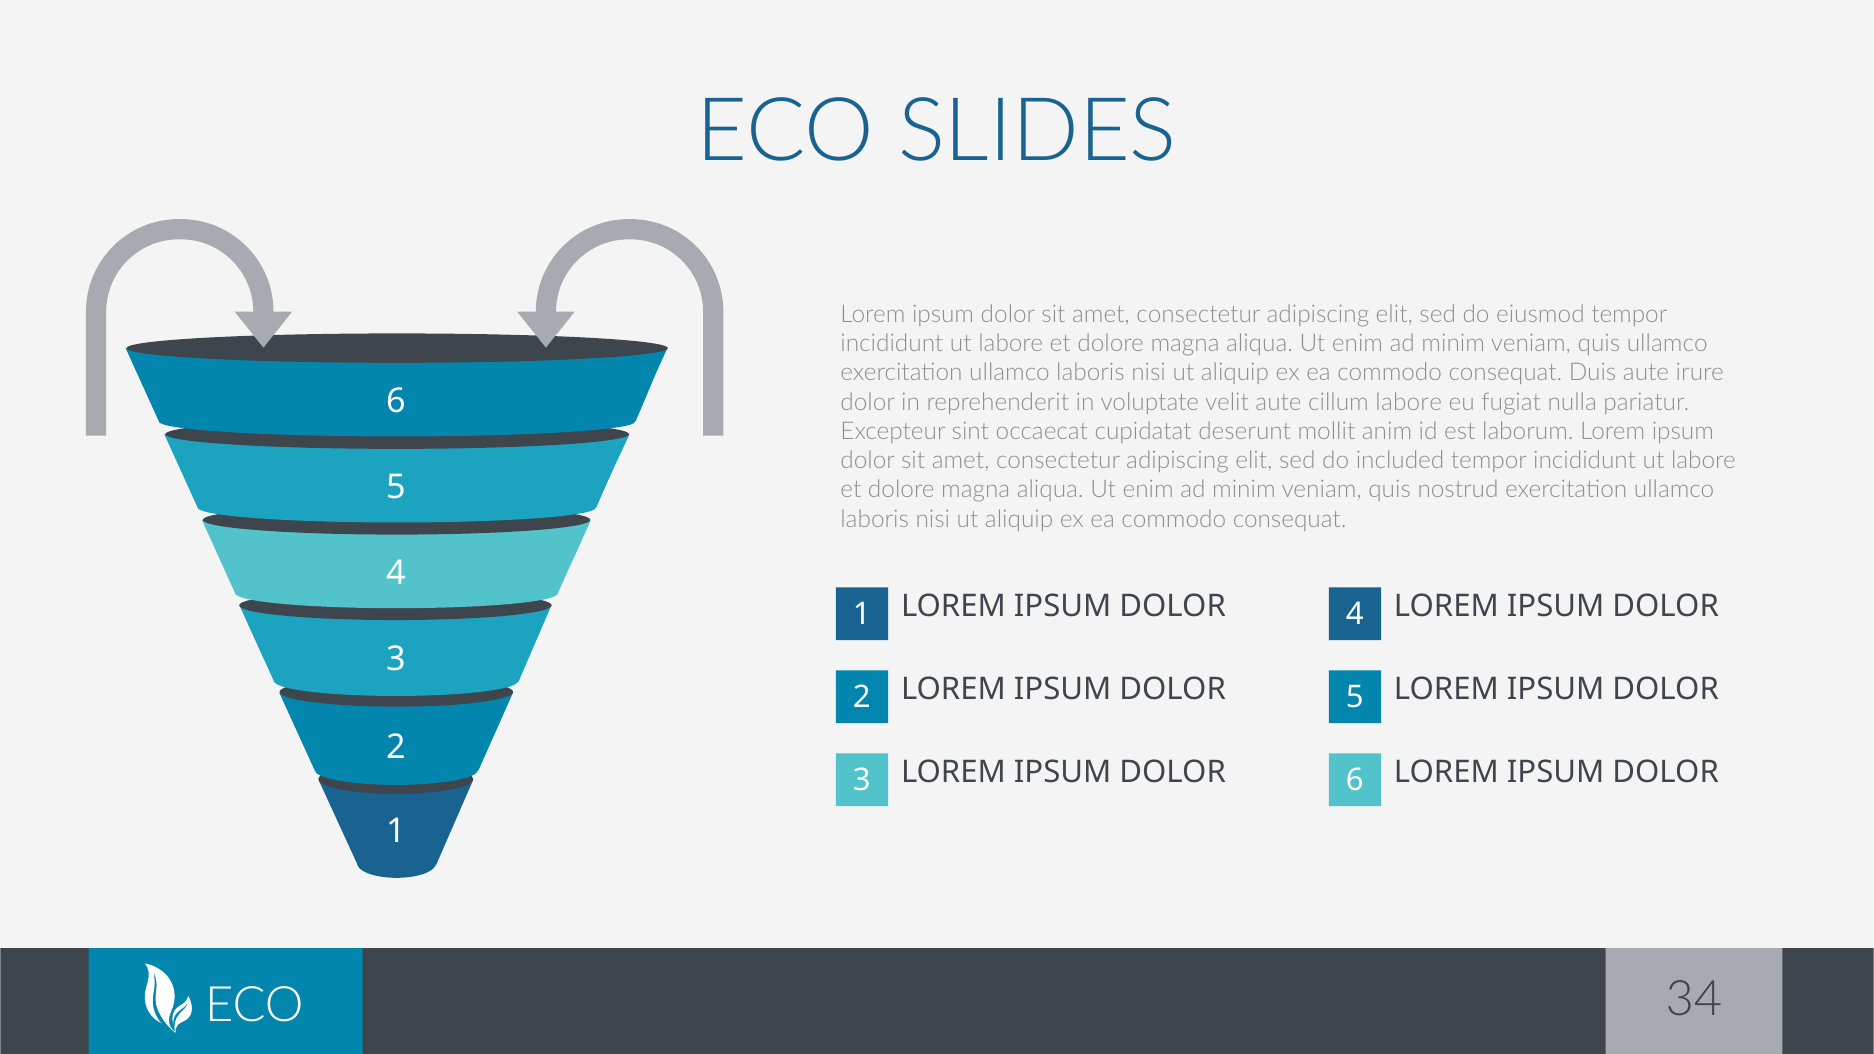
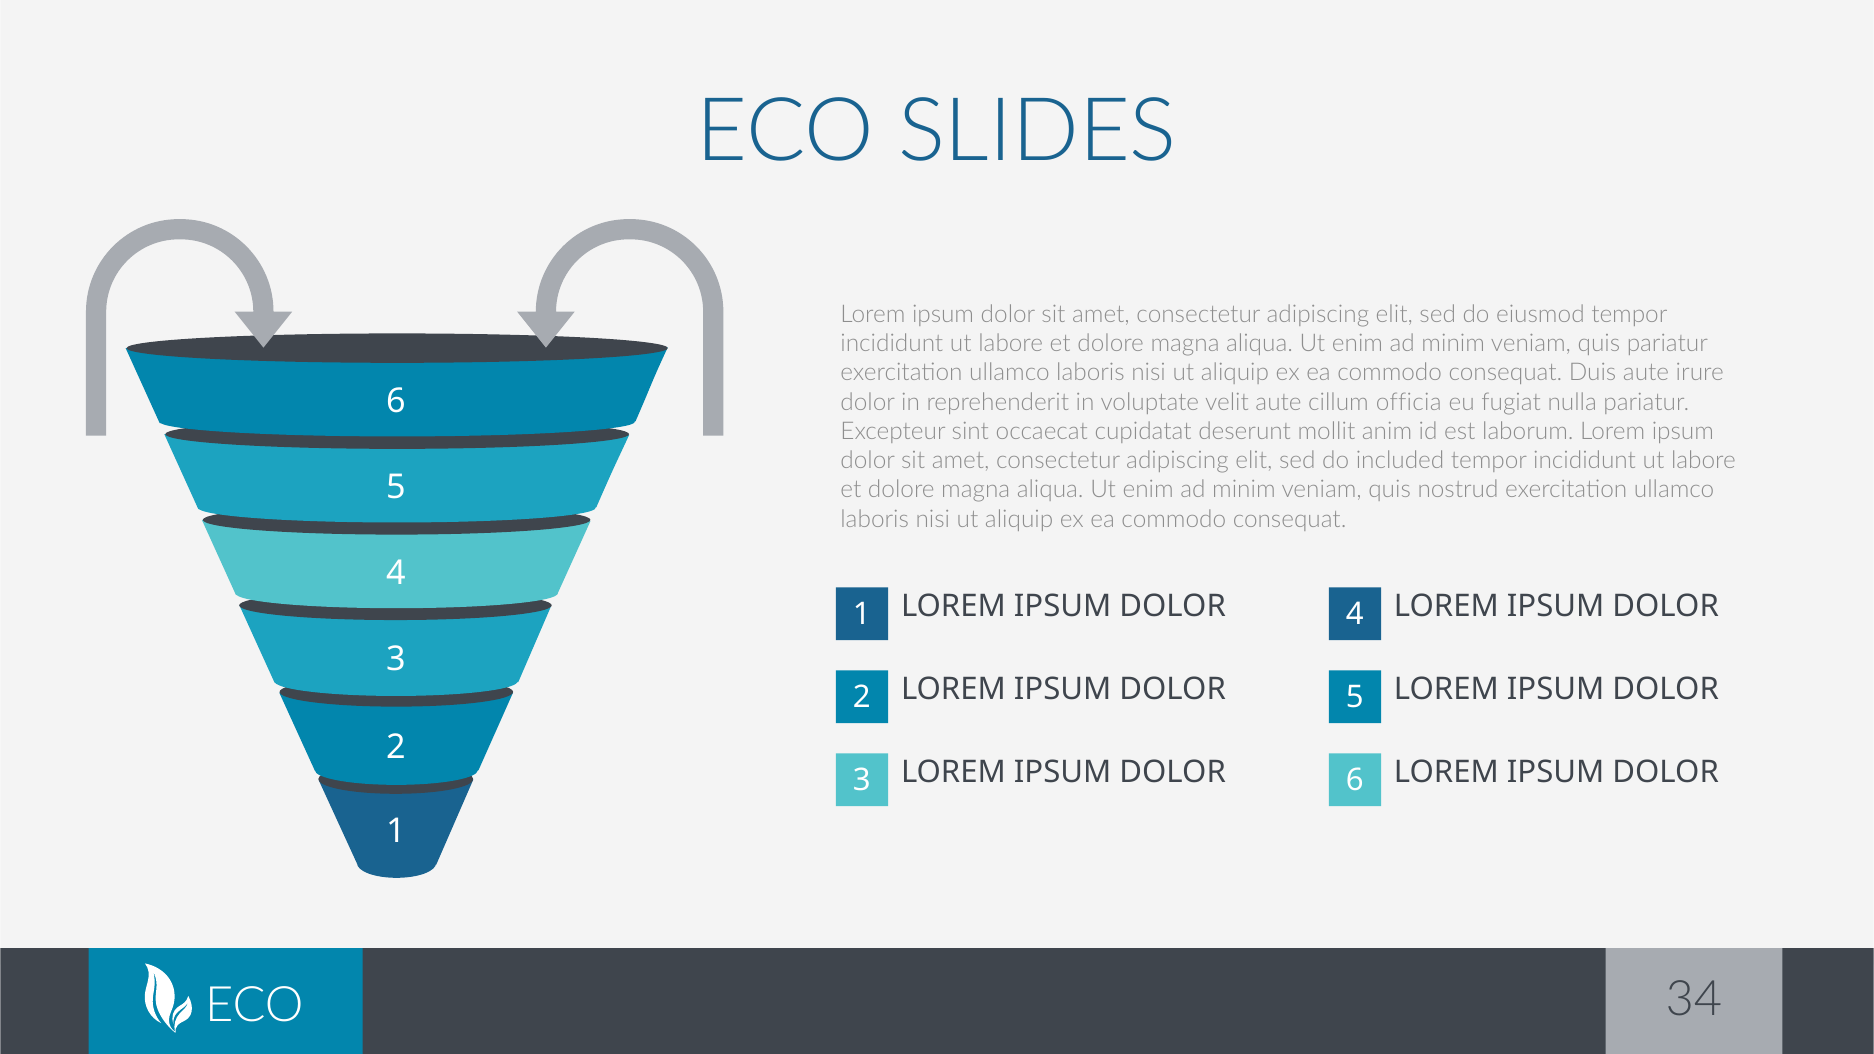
quis ullamco: ullamco -> pariatur
cillum labore: labore -> officia
